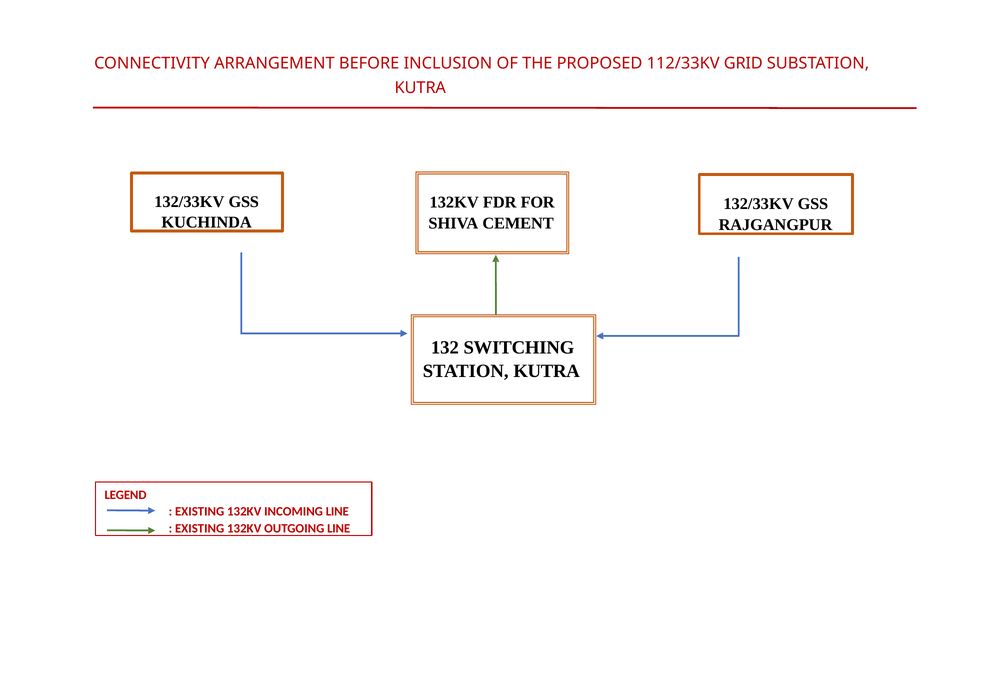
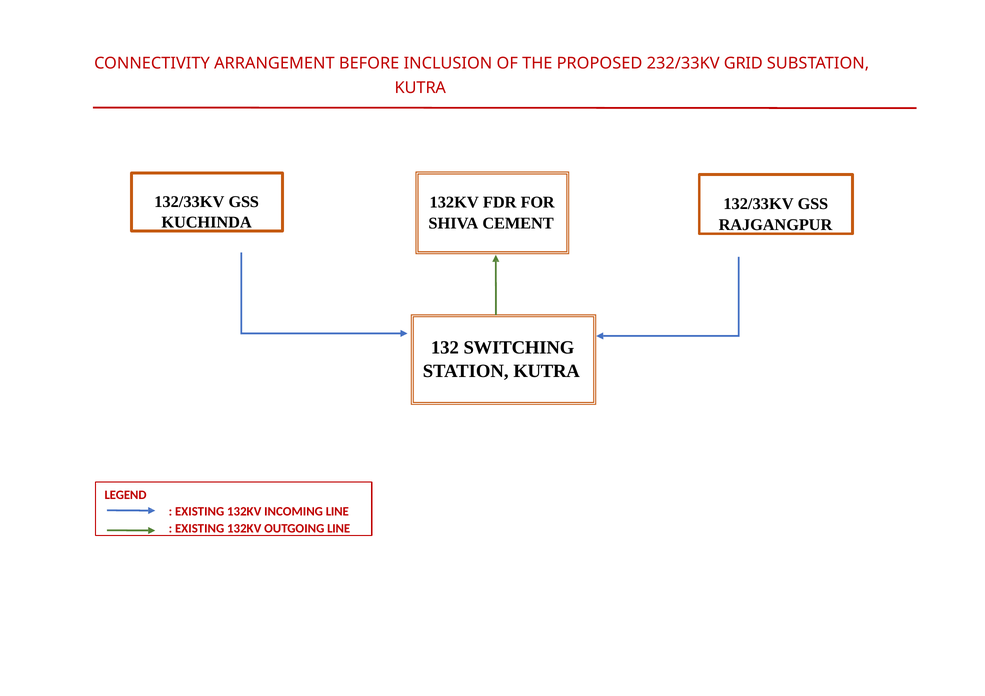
112/33KV: 112/33KV -> 232/33KV
